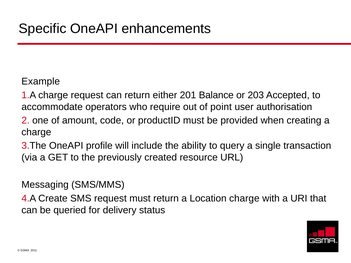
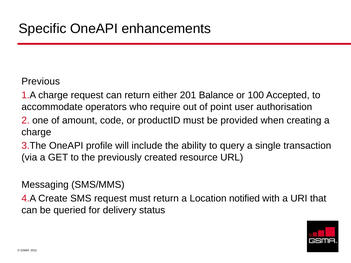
Example: Example -> Previous
203: 203 -> 100
Location charge: charge -> notified
